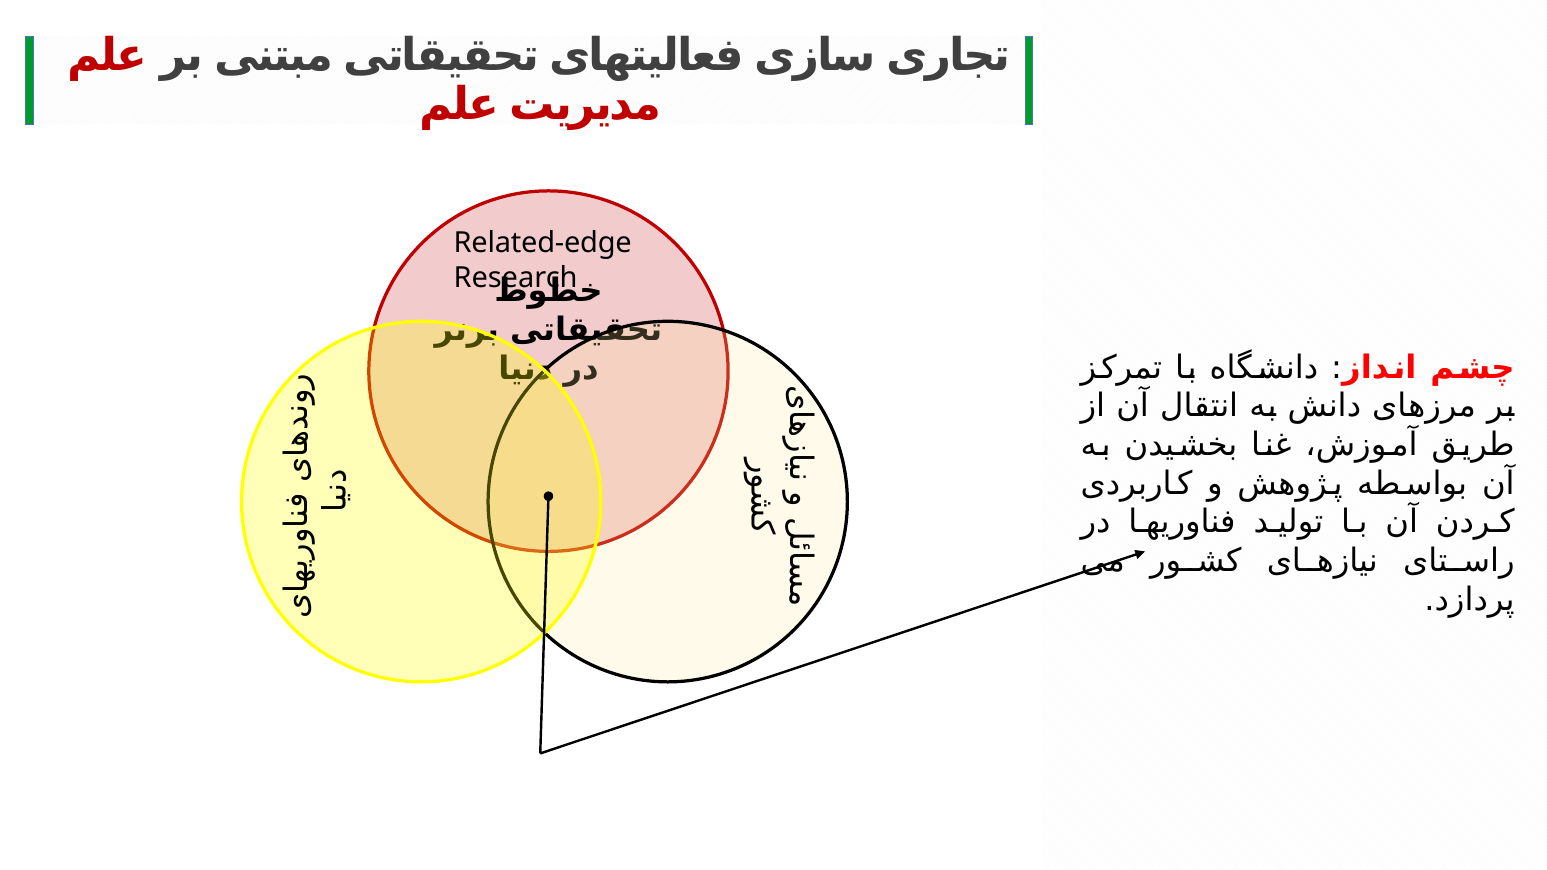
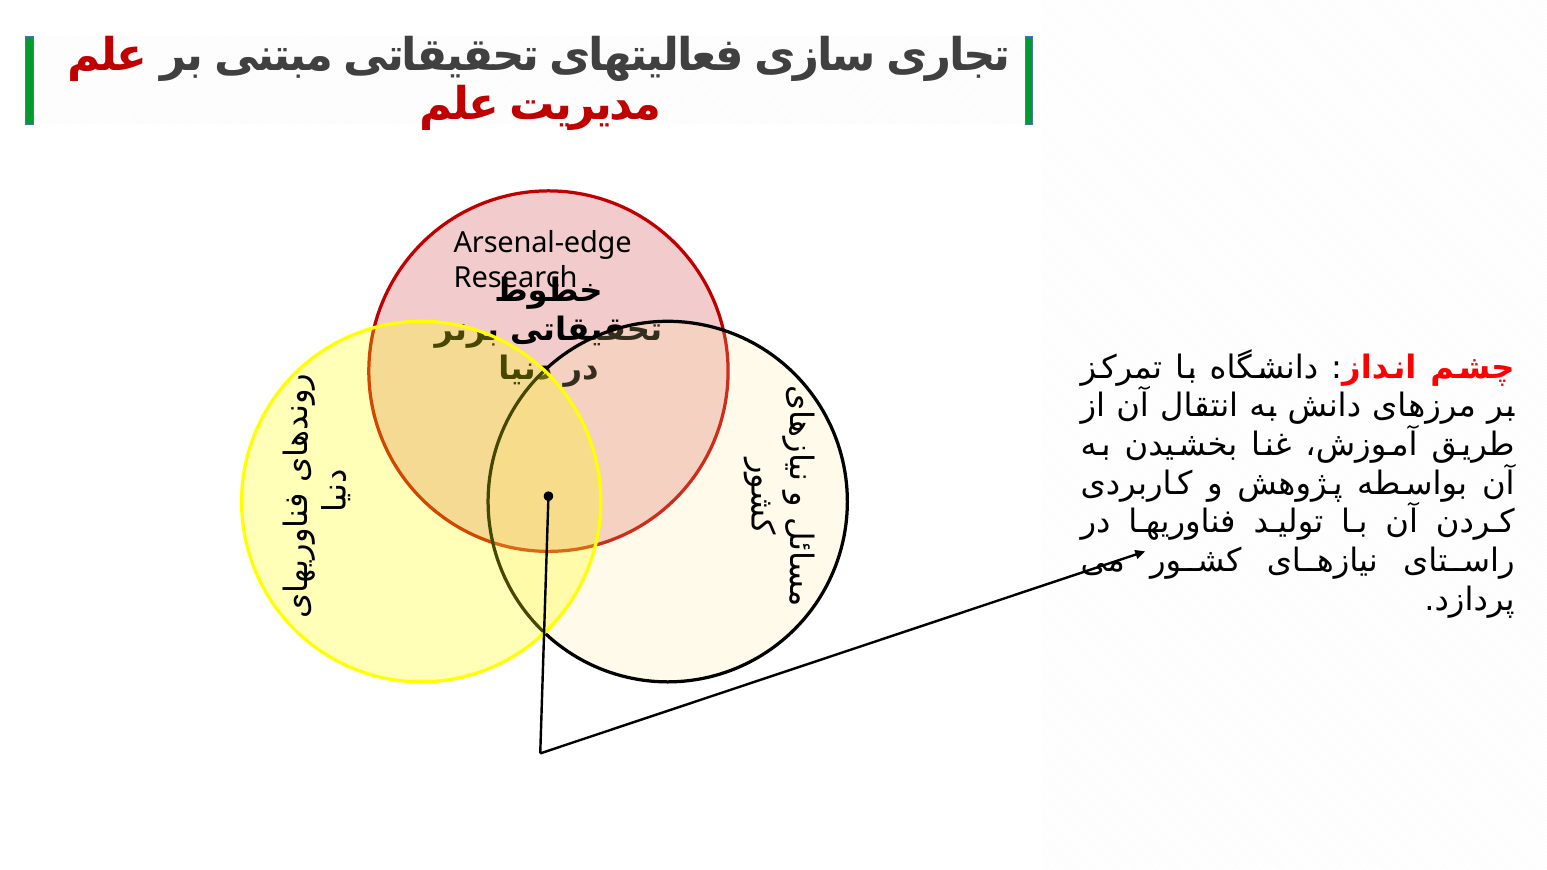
Related-edge: Related-edge -> Arsenal-edge
